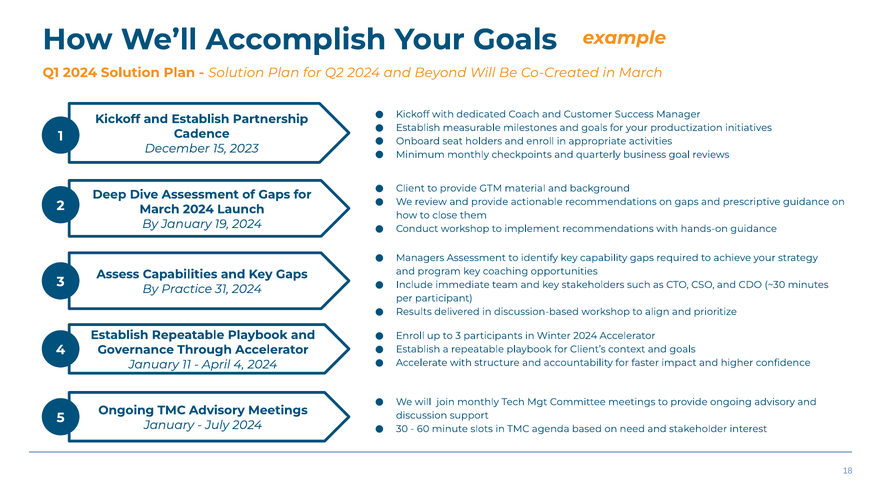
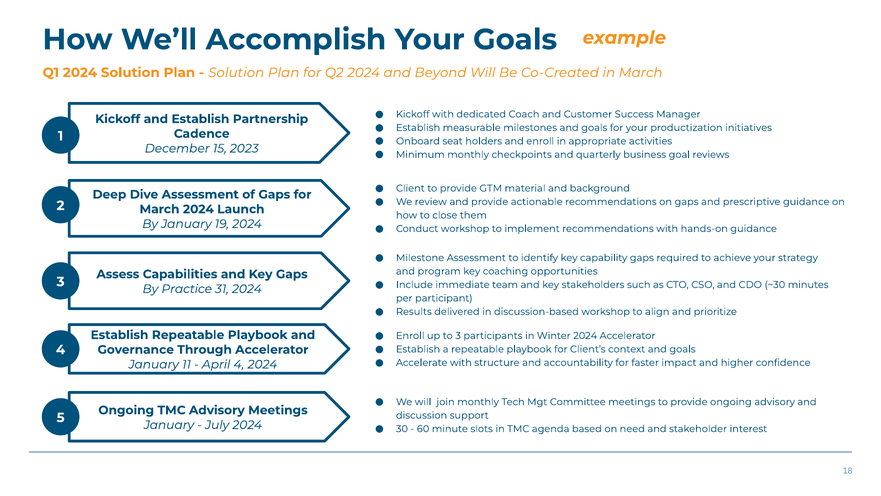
Managers: Managers -> Milestone
